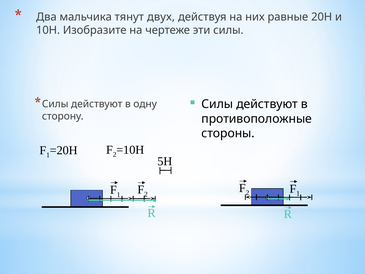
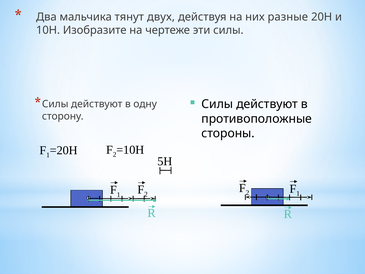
равные: равные -> разные
